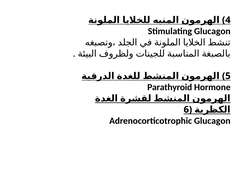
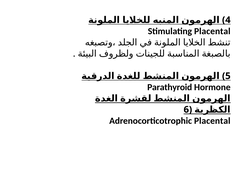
Stimulating Glucagon: Glucagon -> Placental
Adrenocorticotrophic Glucagon: Glucagon -> Placental
